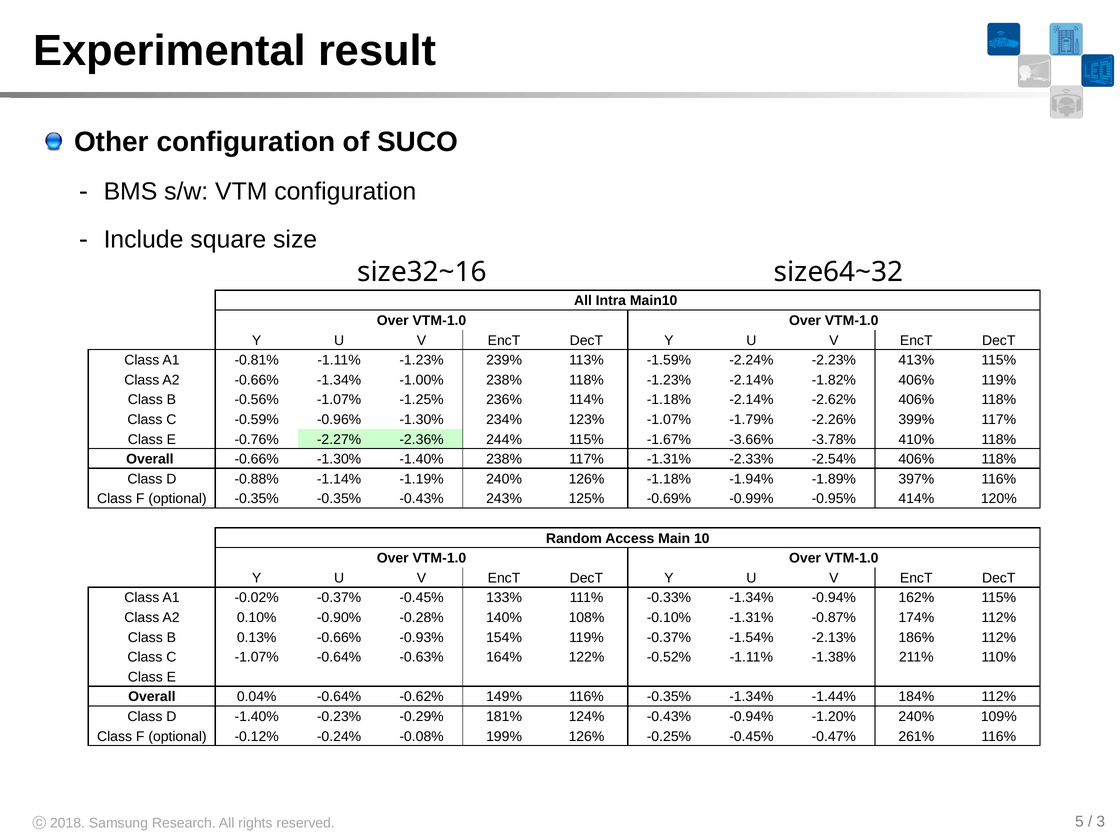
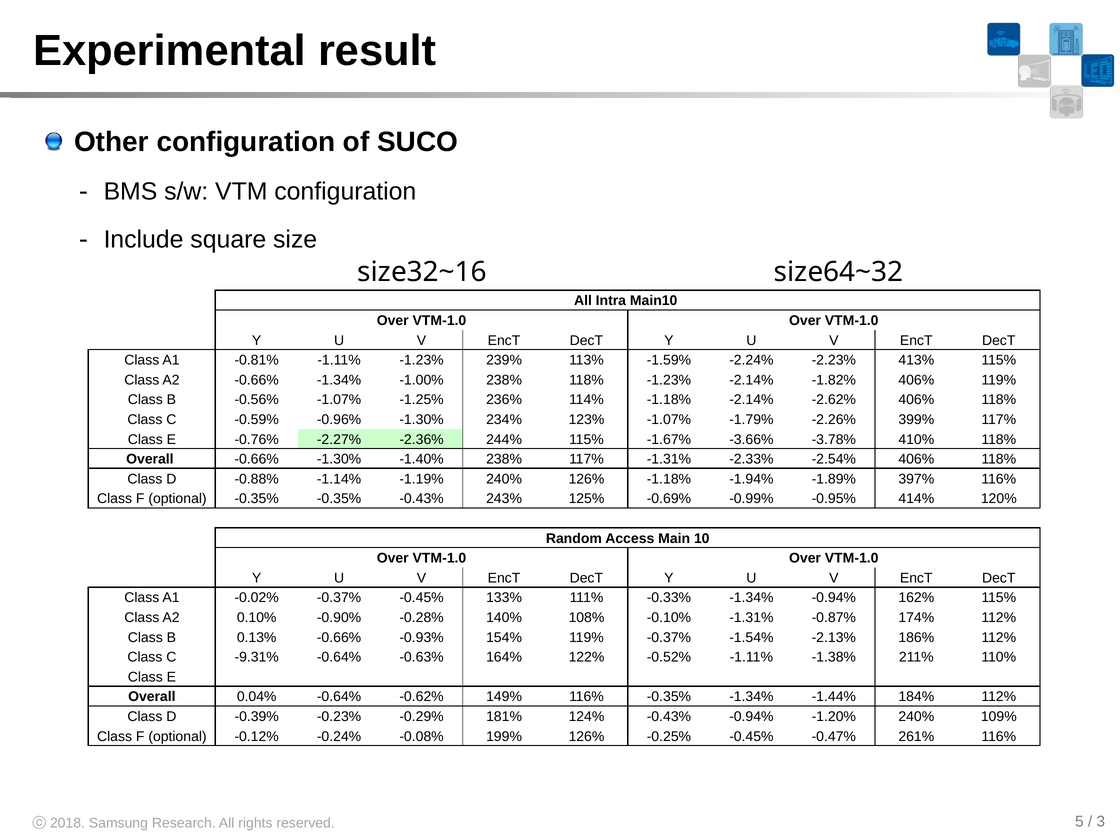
C -1.07%: -1.07% -> -9.31%
D -1.40%: -1.40% -> -0.39%
